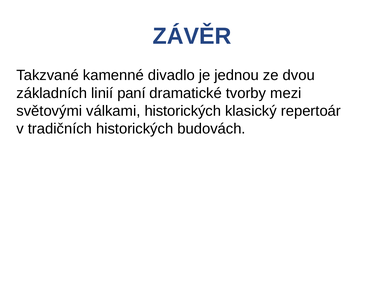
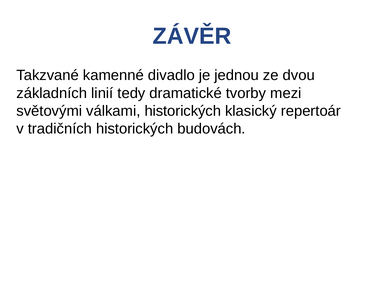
paní: paní -> tedy
